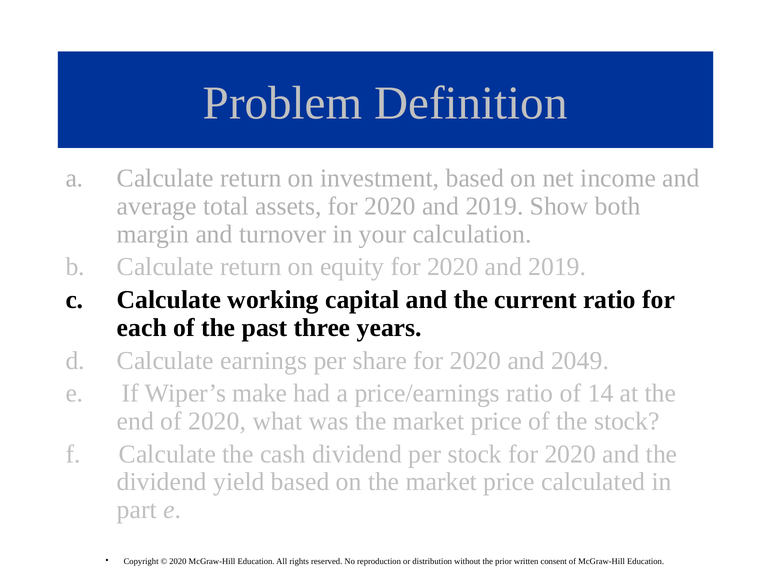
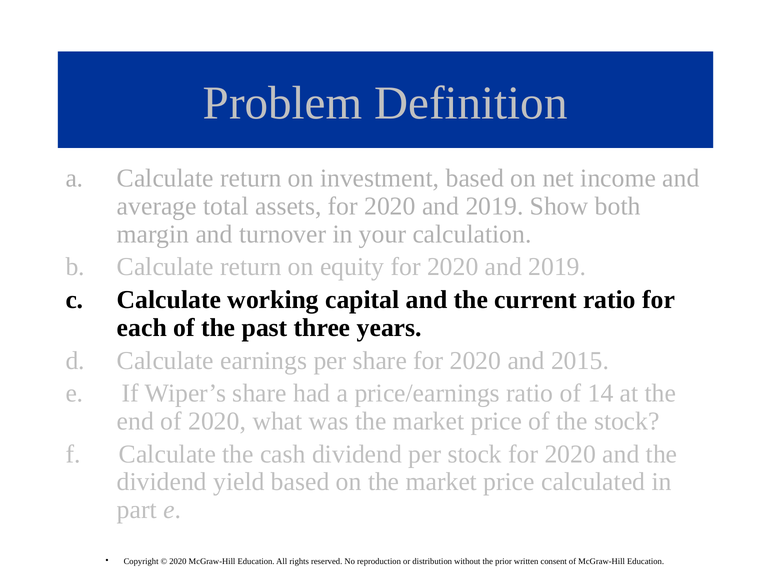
2049: 2049 -> 2015
Wiper’s make: make -> share
